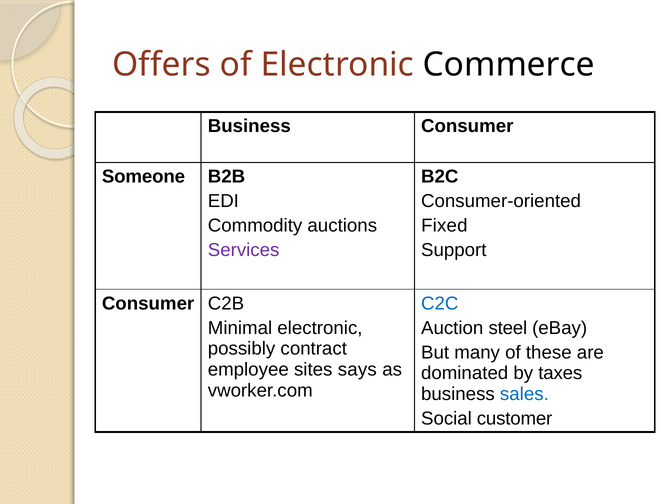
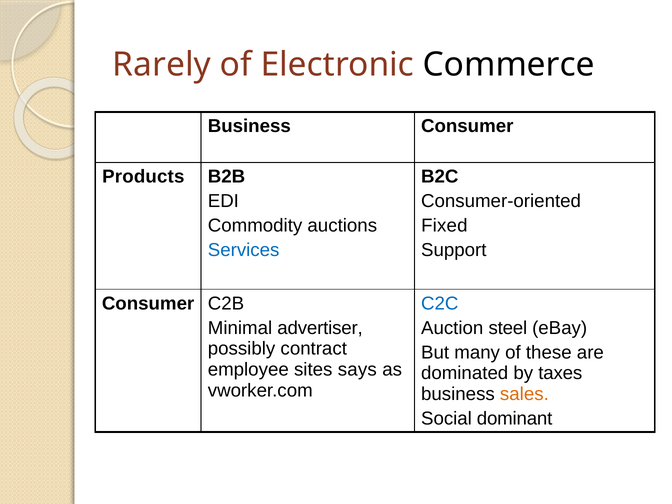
Offers: Offers -> Rarely
Someone: Someone -> Products
Services colour: purple -> blue
Minimal electronic: electronic -> advertiser
sales colour: blue -> orange
customer: customer -> dominant
